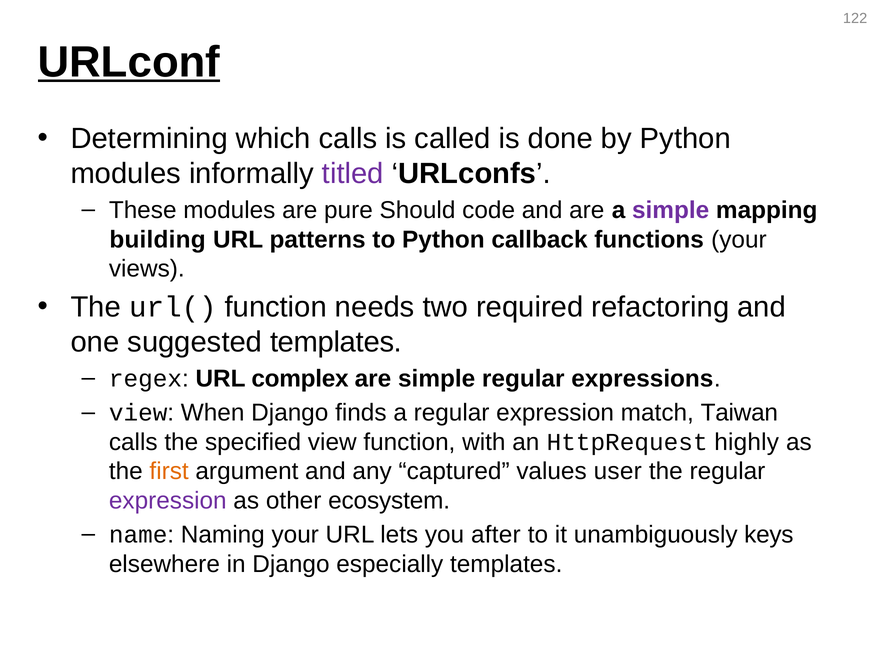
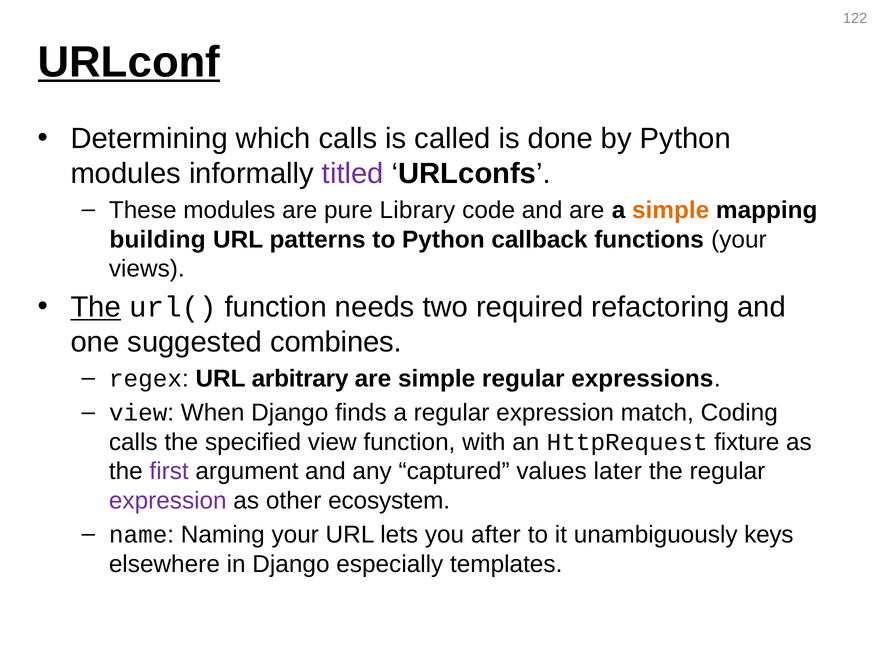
Should: Should -> Library
simple at (671, 210) colour: purple -> orange
The at (96, 307) underline: none -> present
suggested templates: templates -> combines
complex: complex -> arbitrary
Taiwan: Taiwan -> Coding
highly: highly -> fixture
first colour: orange -> purple
user: user -> later
